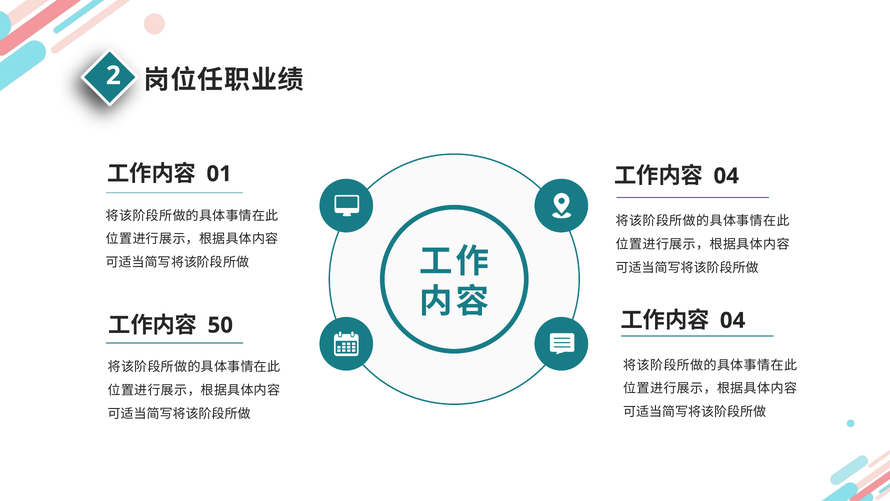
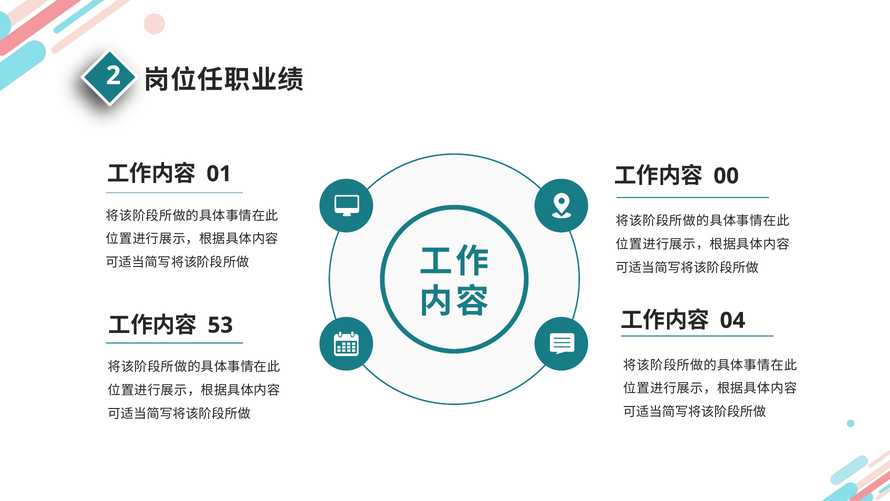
04 at (726, 176): 04 -> 00
50: 50 -> 53
